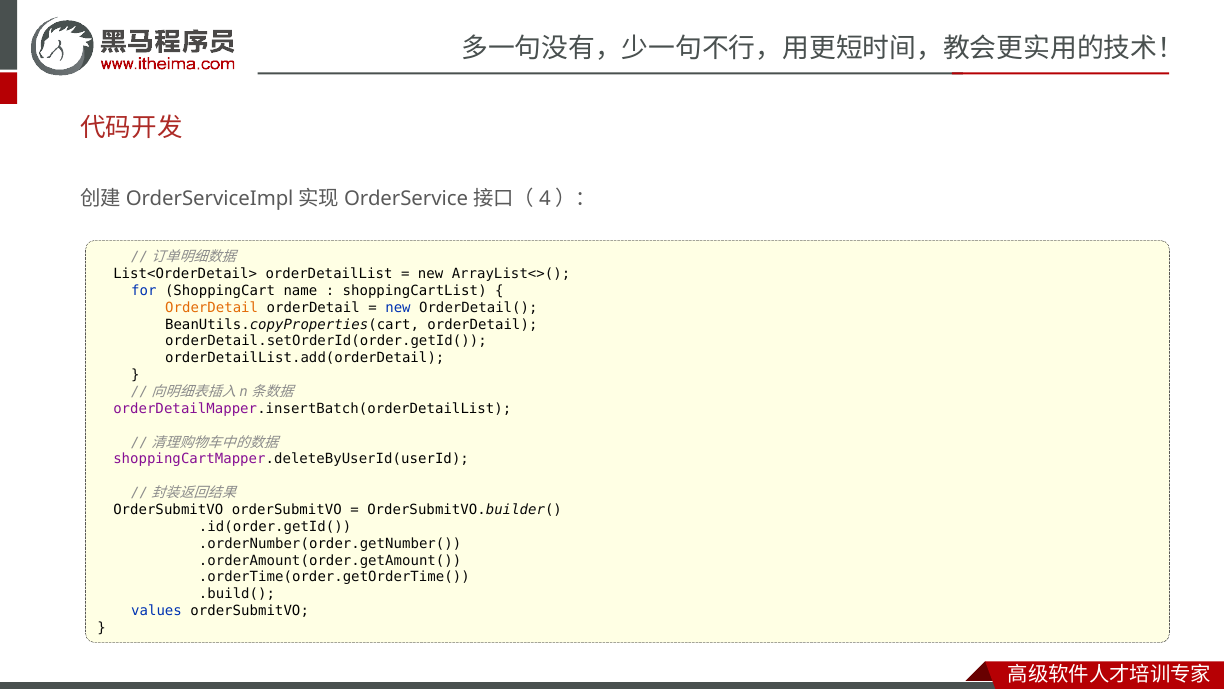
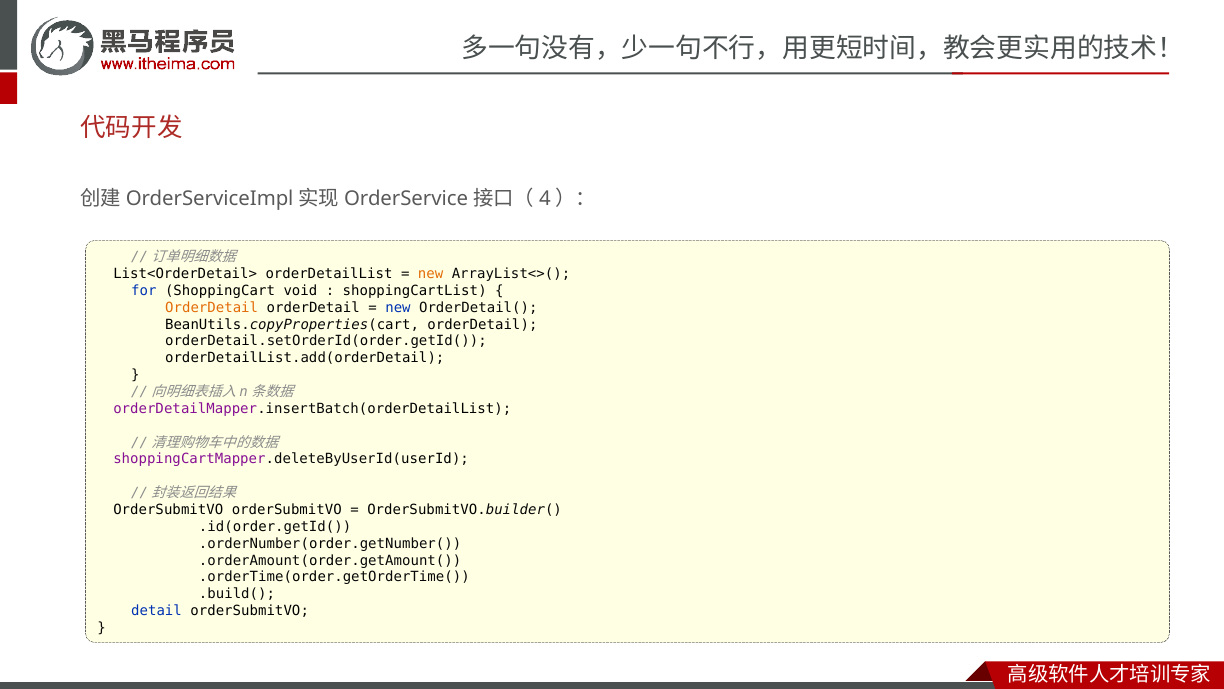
new at (431, 274) colour: black -> orange
name: name -> void
values: values -> detail
